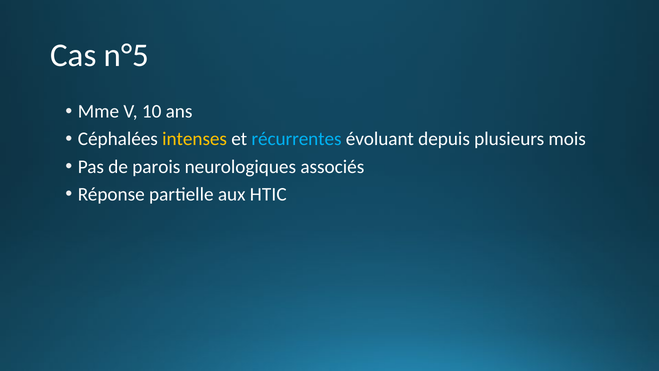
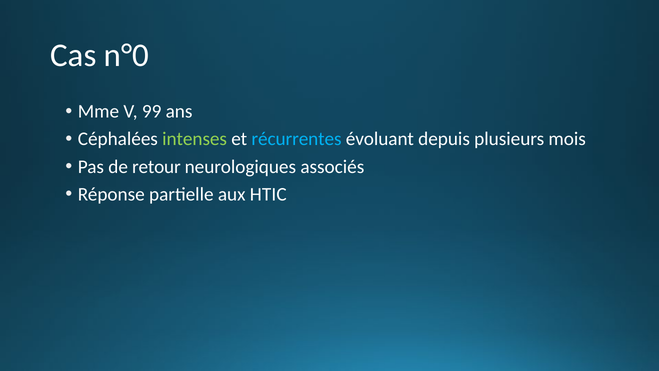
n°5: n°5 -> n°0
10: 10 -> 99
intenses colour: yellow -> light green
parois: parois -> retour
